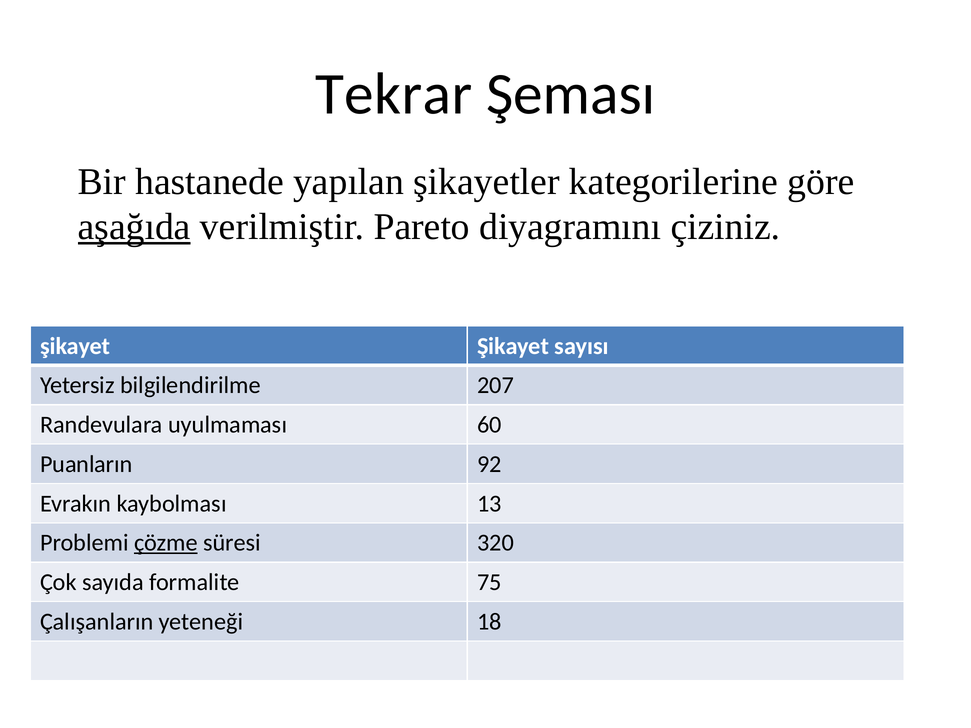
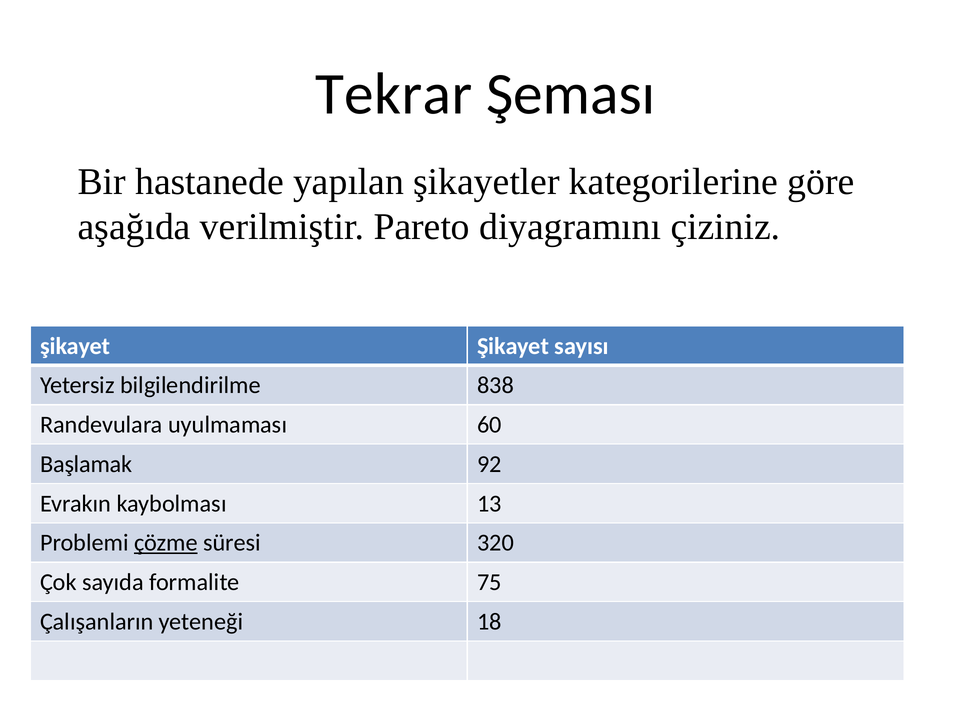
aşağıda underline: present -> none
207: 207 -> 838
Puanların: Puanların -> Başlamak
